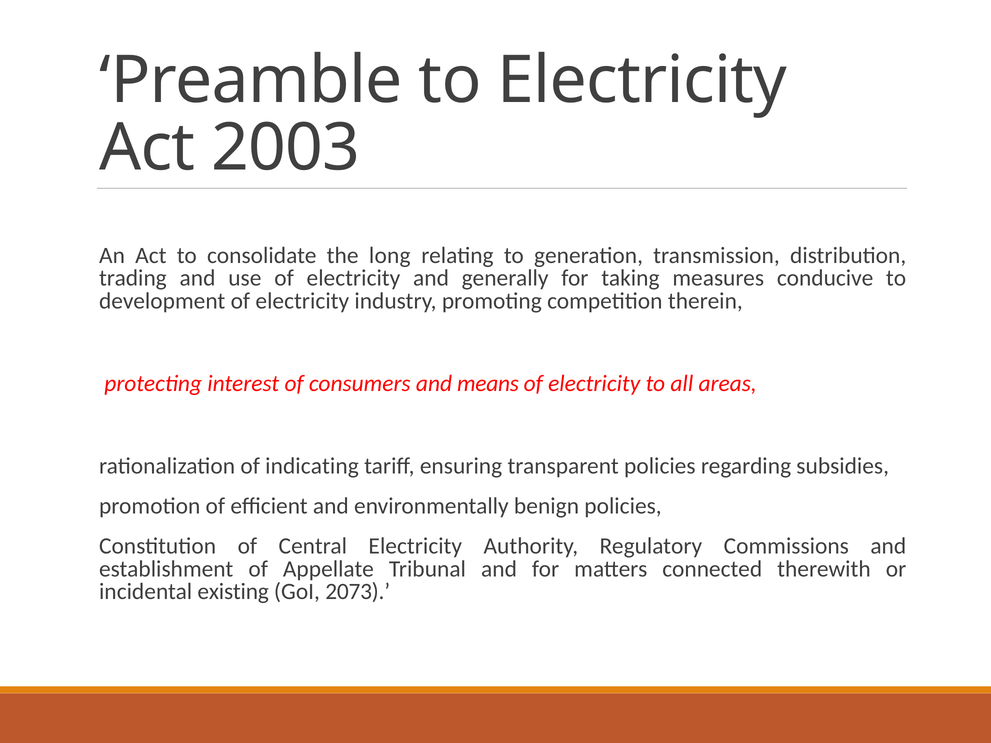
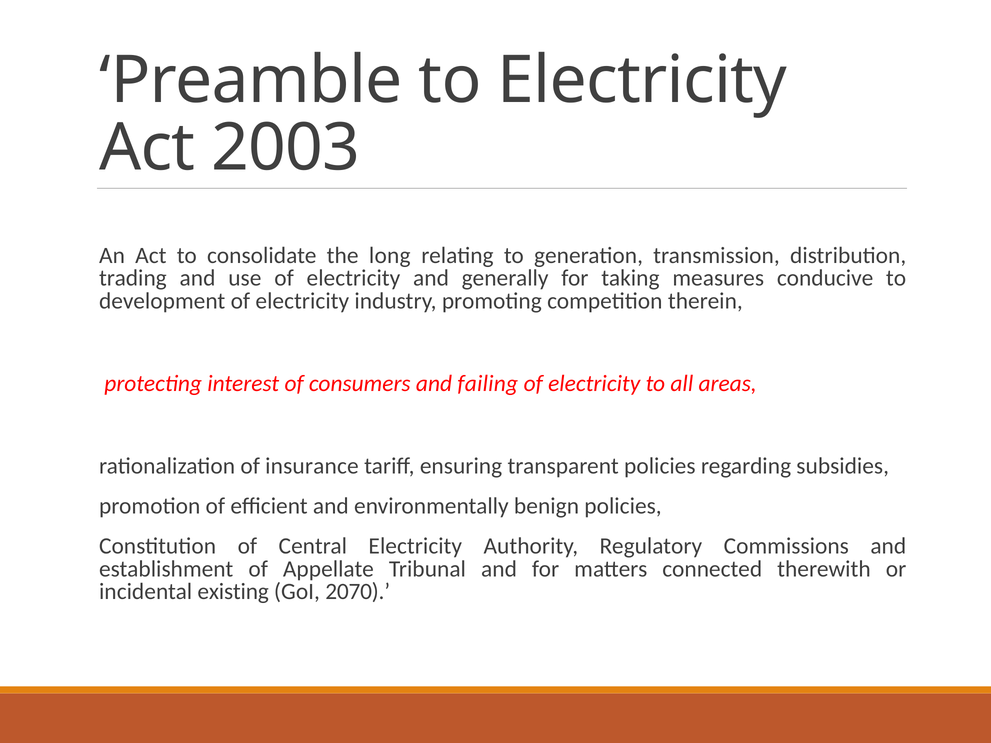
means: means -> failing
indicating: indicating -> insurance
2073: 2073 -> 2070
